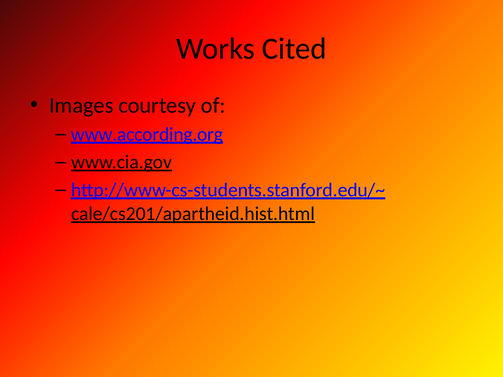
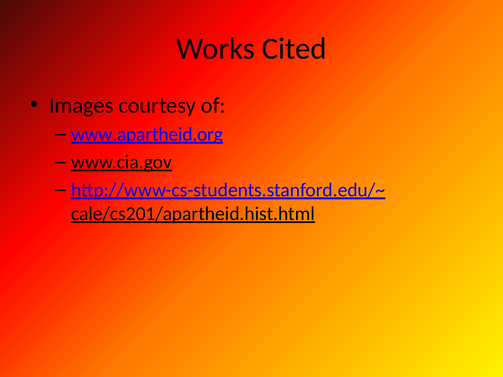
www.according.org: www.according.org -> www.apartheid.org
